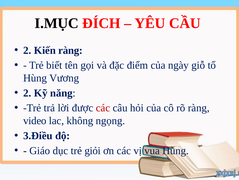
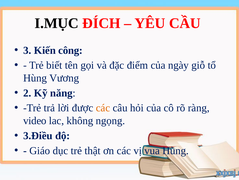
2 at (27, 50): 2 -> 3
Kiến ràng: ràng -> công
các at (103, 108) colour: red -> orange
giỏi: giỏi -> thật
